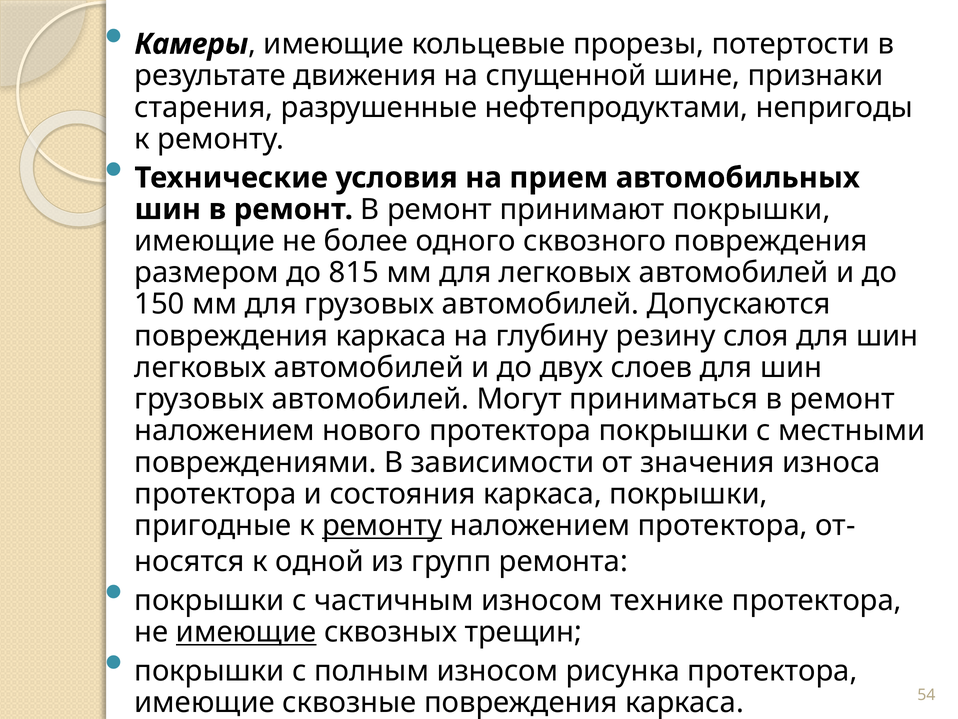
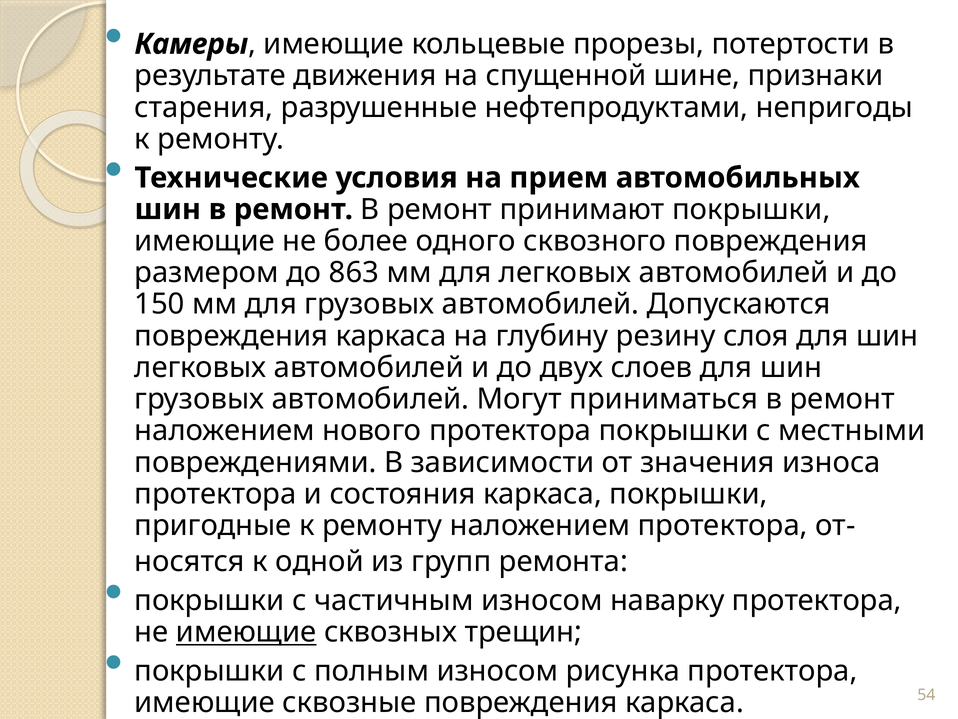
815: 815 -> 863
ремонту at (382, 525) underline: present -> none
технике: технике -> наварку
